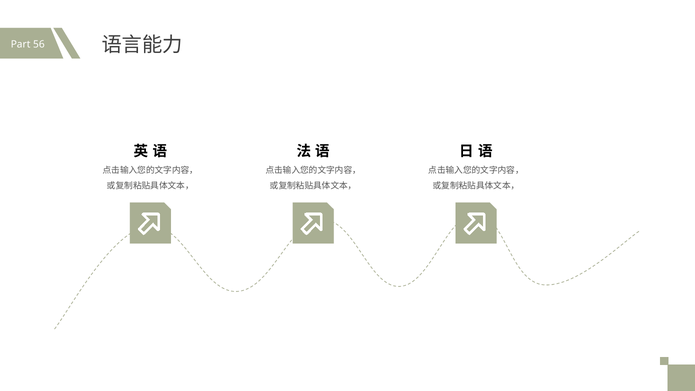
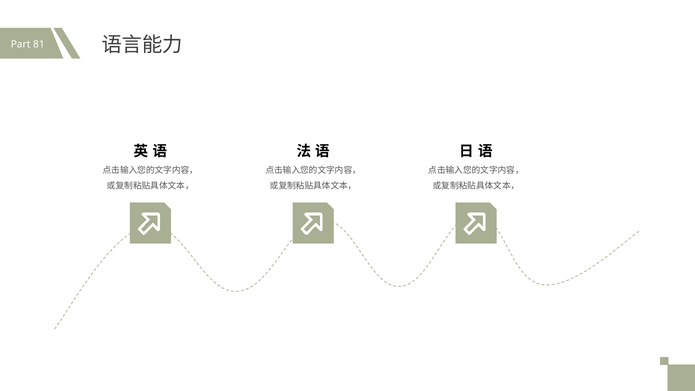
56: 56 -> 81
